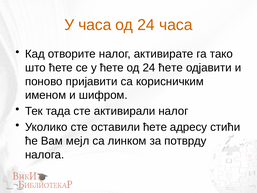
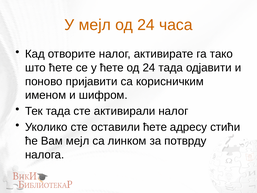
У часа: часа -> мејл
24 ћете: ћете -> тада
